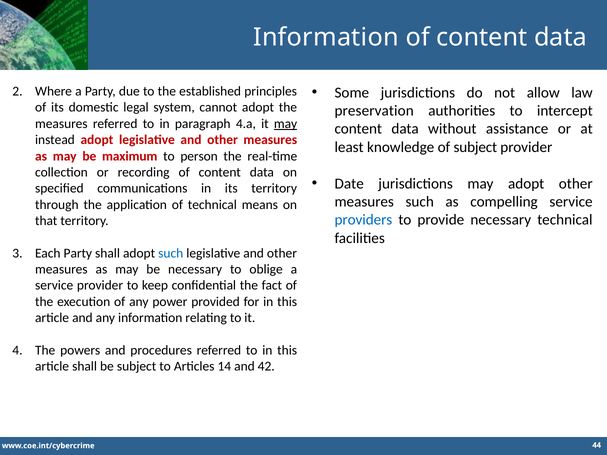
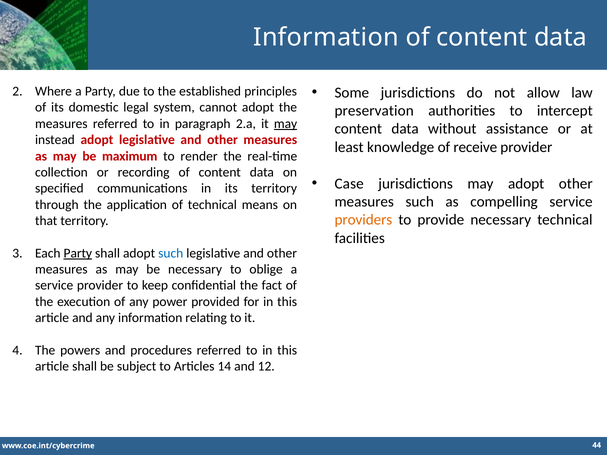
4.a: 4.a -> 2.a
of subject: subject -> receive
person: person -> render
Date: Date -> Case
providers colour: blue -> orange
Party at (78, 253) underline: none -> present
42: 42 -> 12
